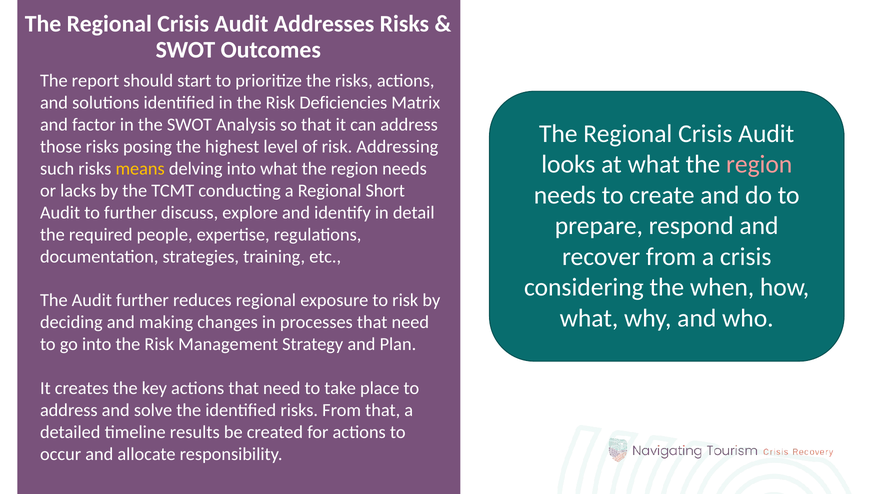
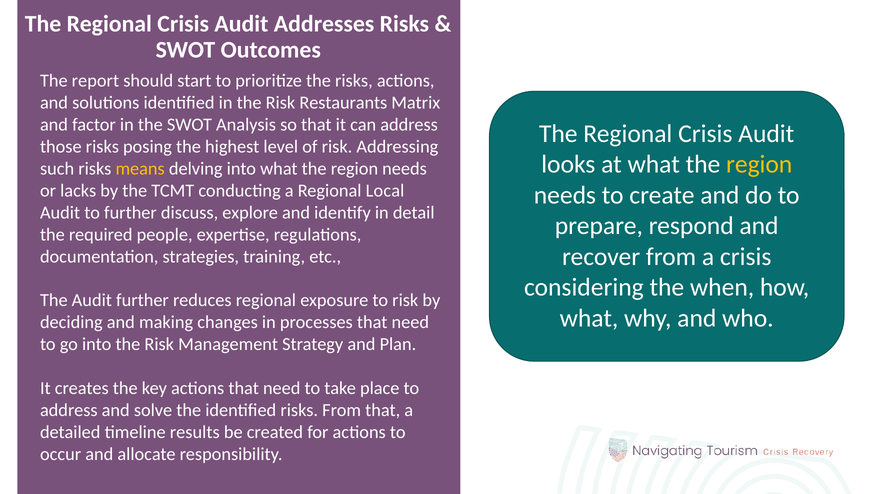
Deficiencies: Deficiencies -> Restaurants
region at (759, 164) colour: pink -> yellow
Short: Short -> Local
